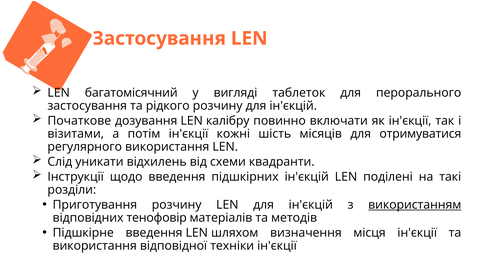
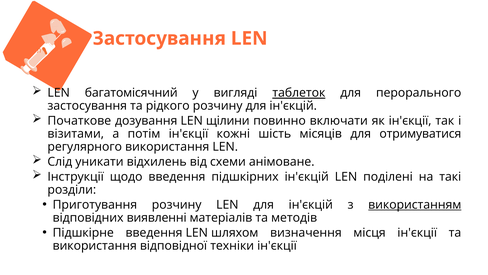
таблеток underline: none -> present
калібру: калібру -> щілини
квадранти: квадранти -> анімоване
тенофовір: тенофовір -> виявленні
